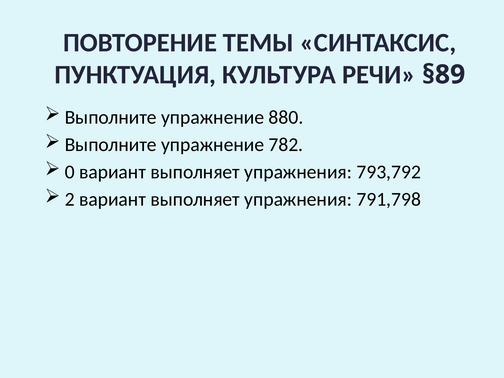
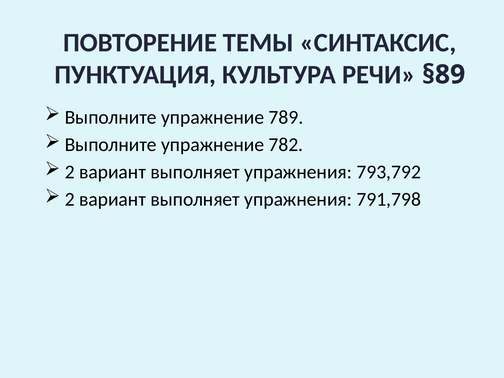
880: 880 -> 789
0 at (70, 172): 0 -> 2
